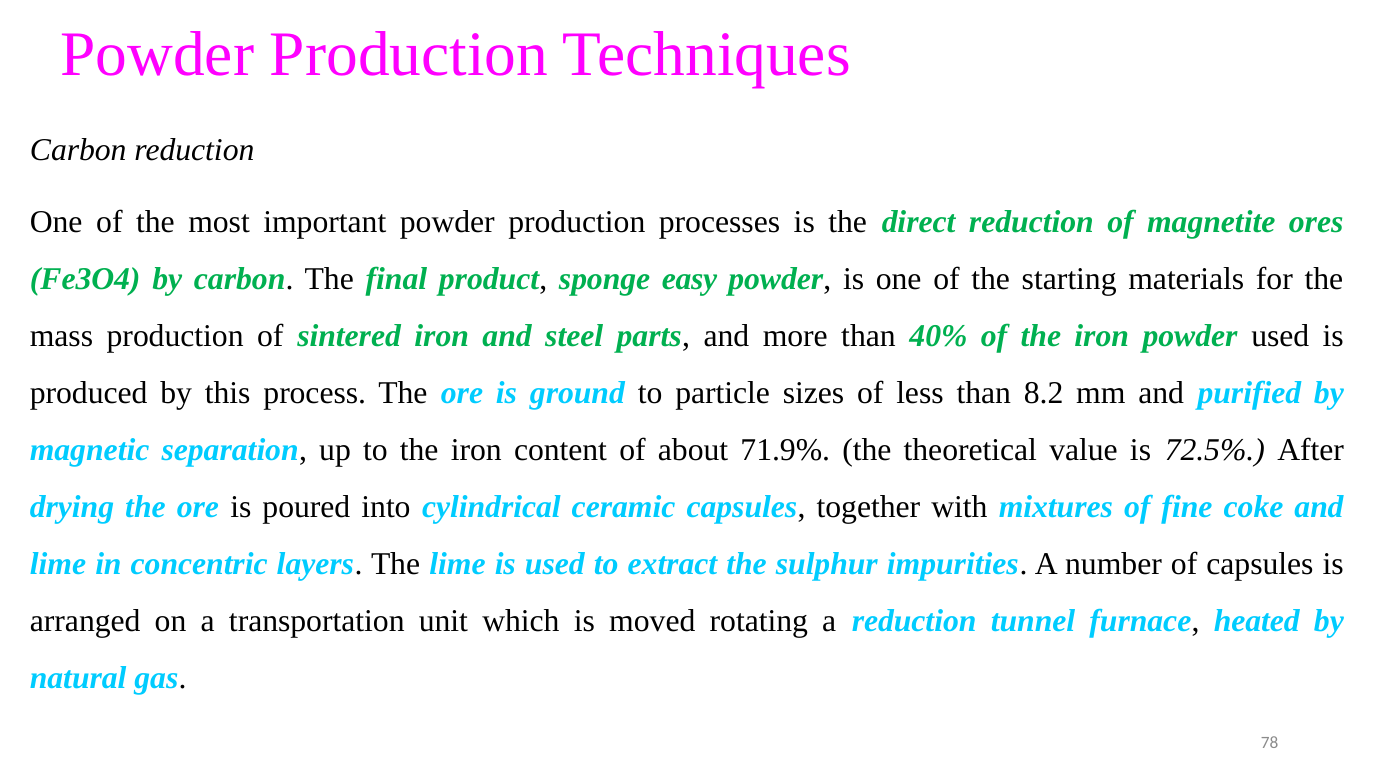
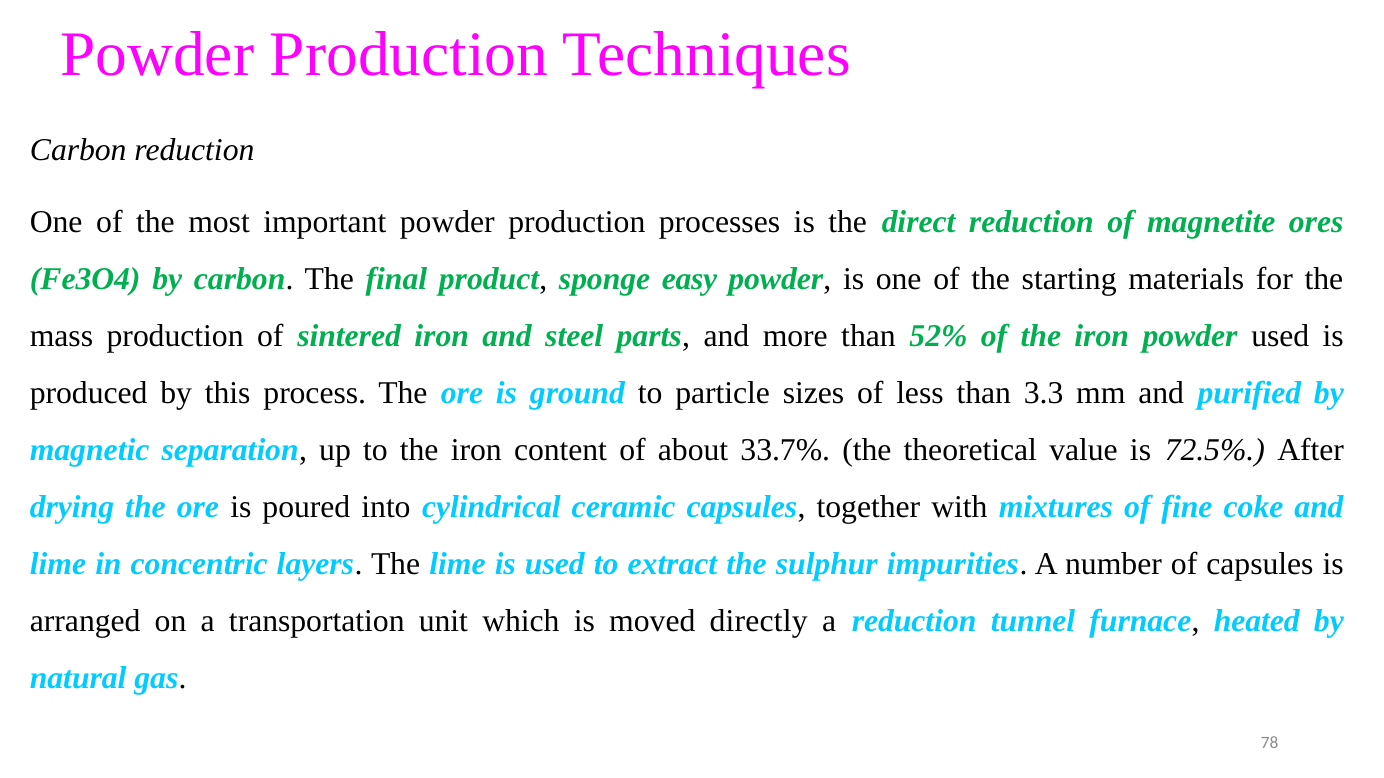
40%: 40% -> 52%
8.2: 8.2 -> 3.3
71.9%: 71.9% -> 33.7%
rotating: rotating -> directly
